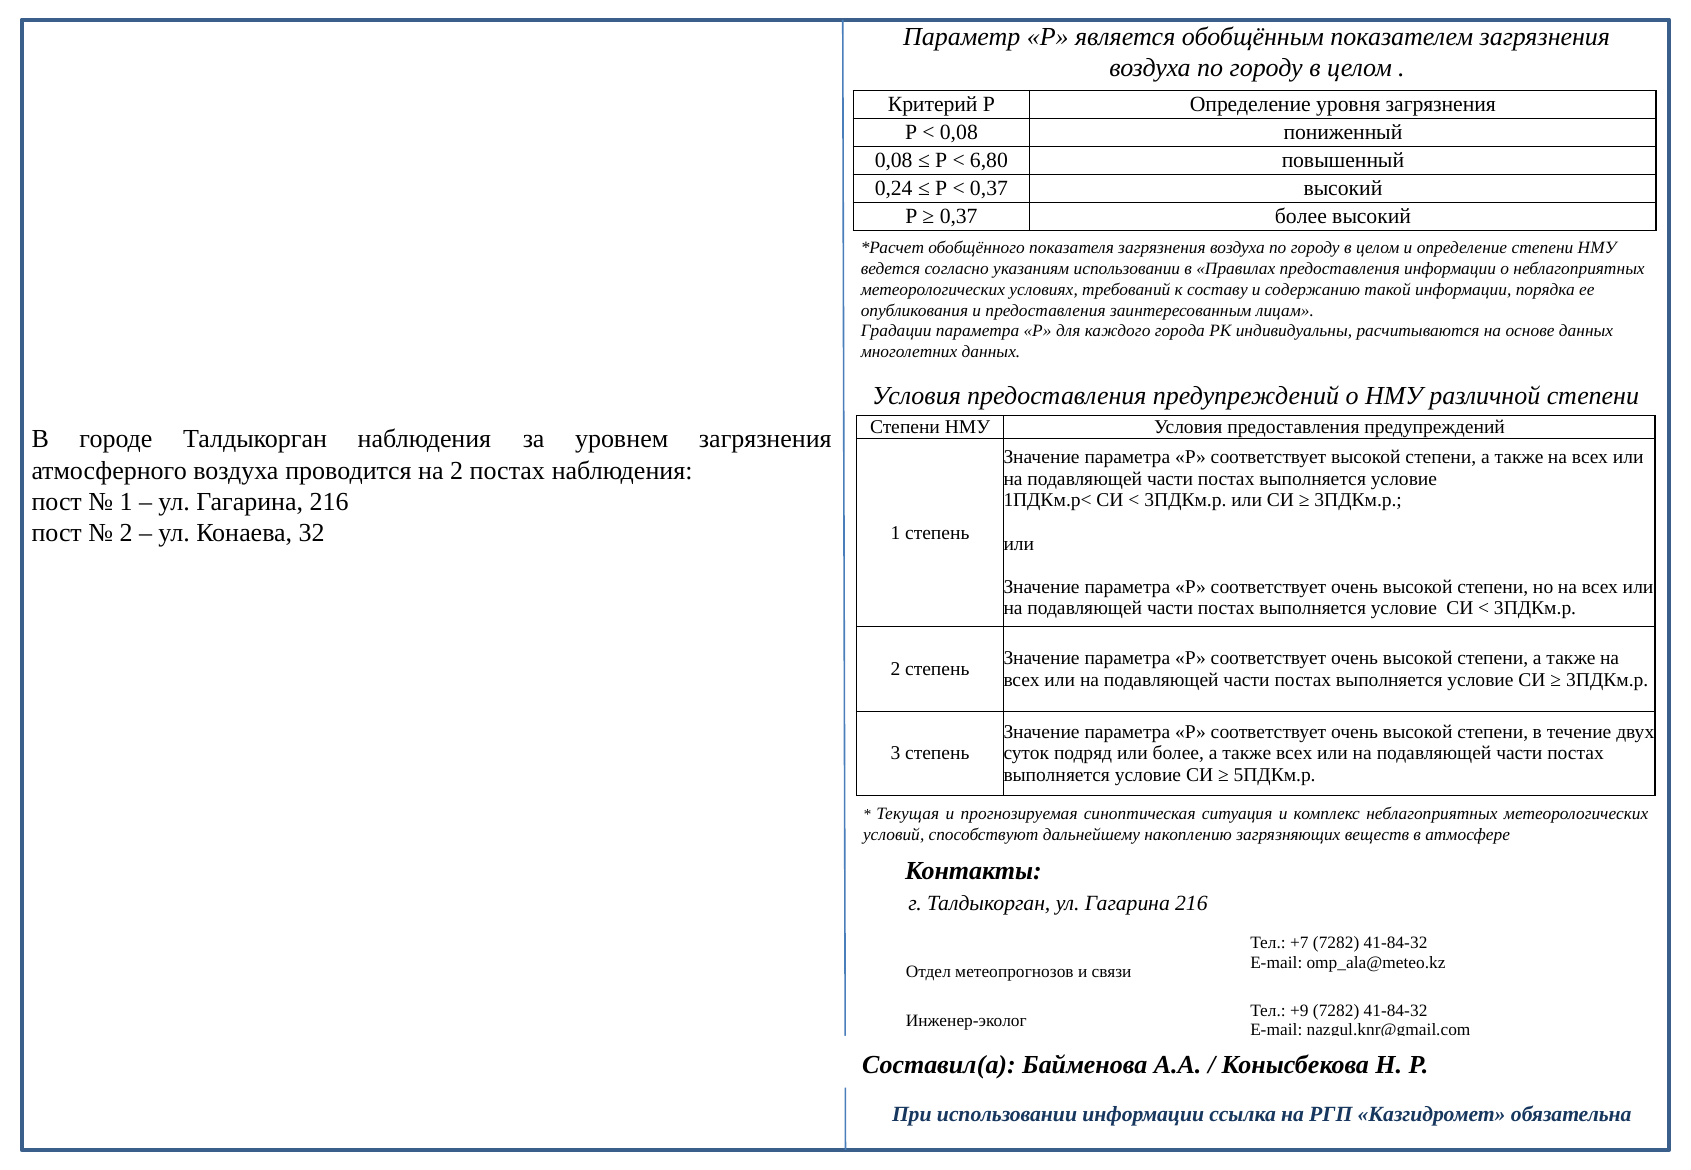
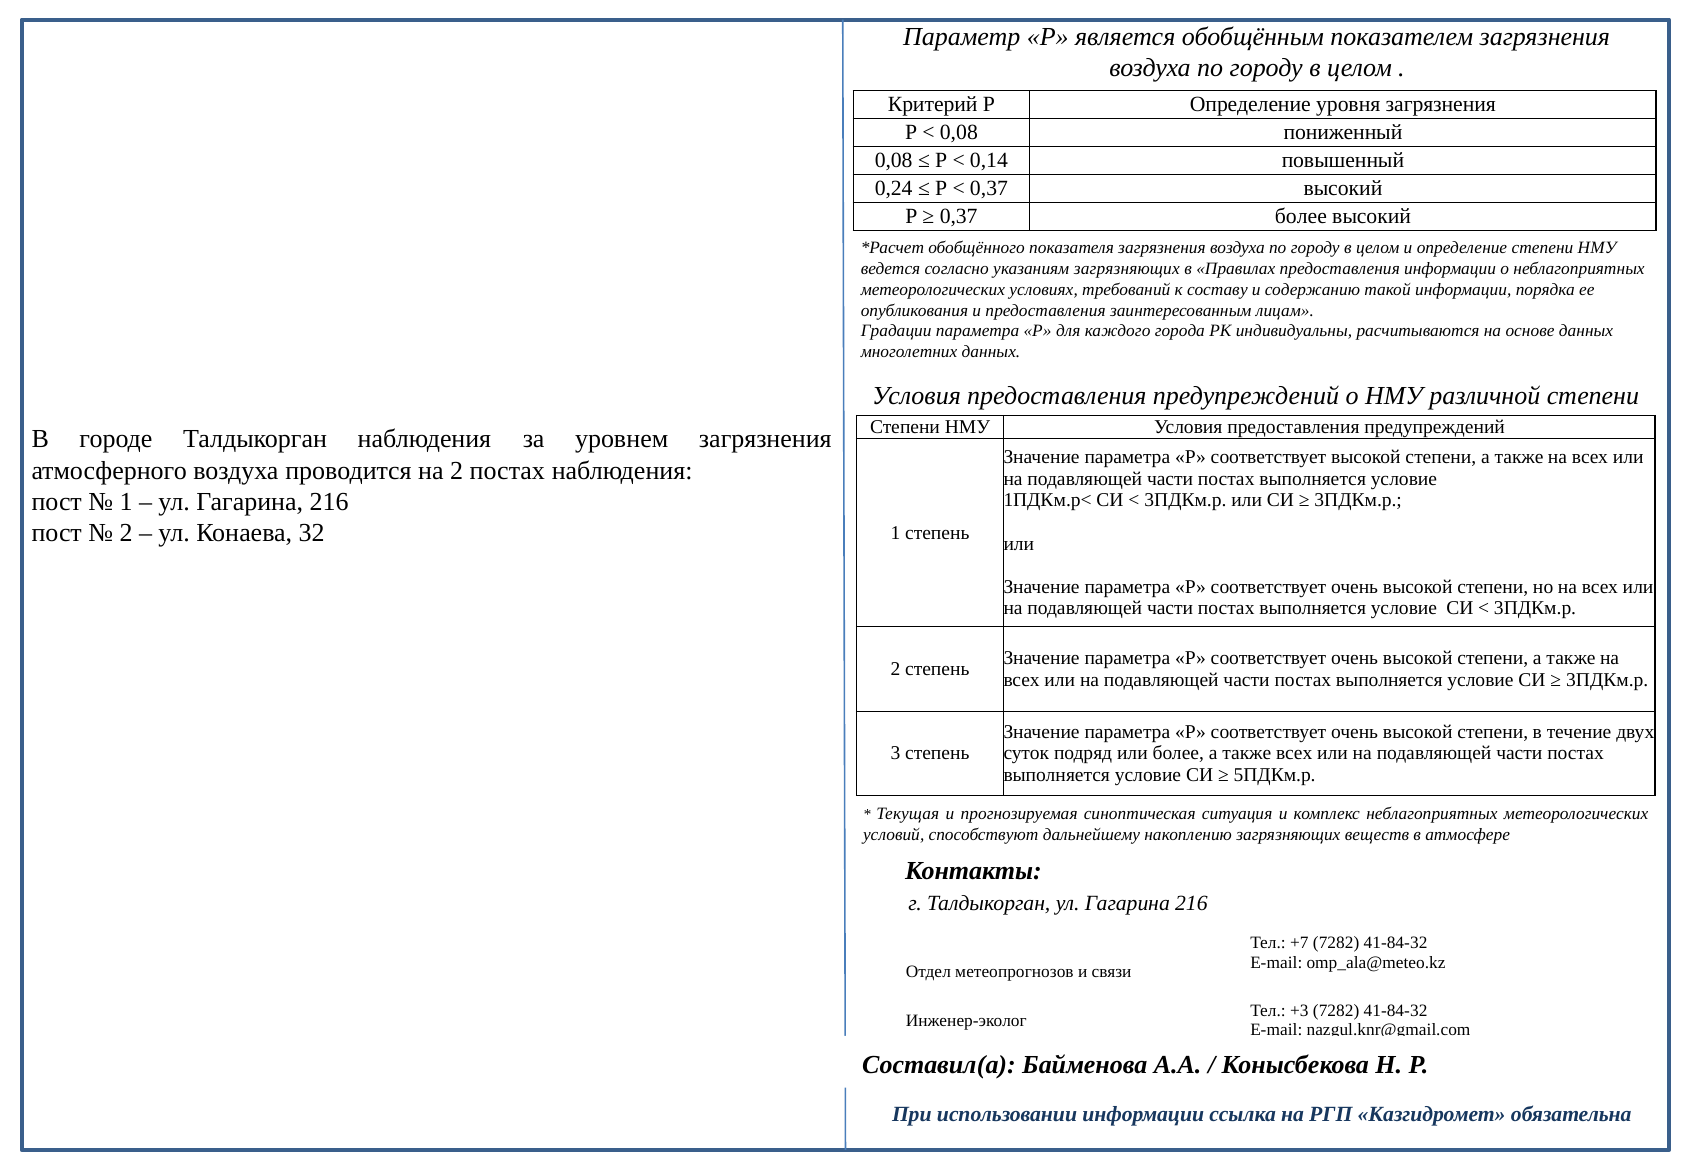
6,80: 6,80 -> 0,14
указаниям использовании: использовании -> загрязняющих
+9: +9 -> +3
